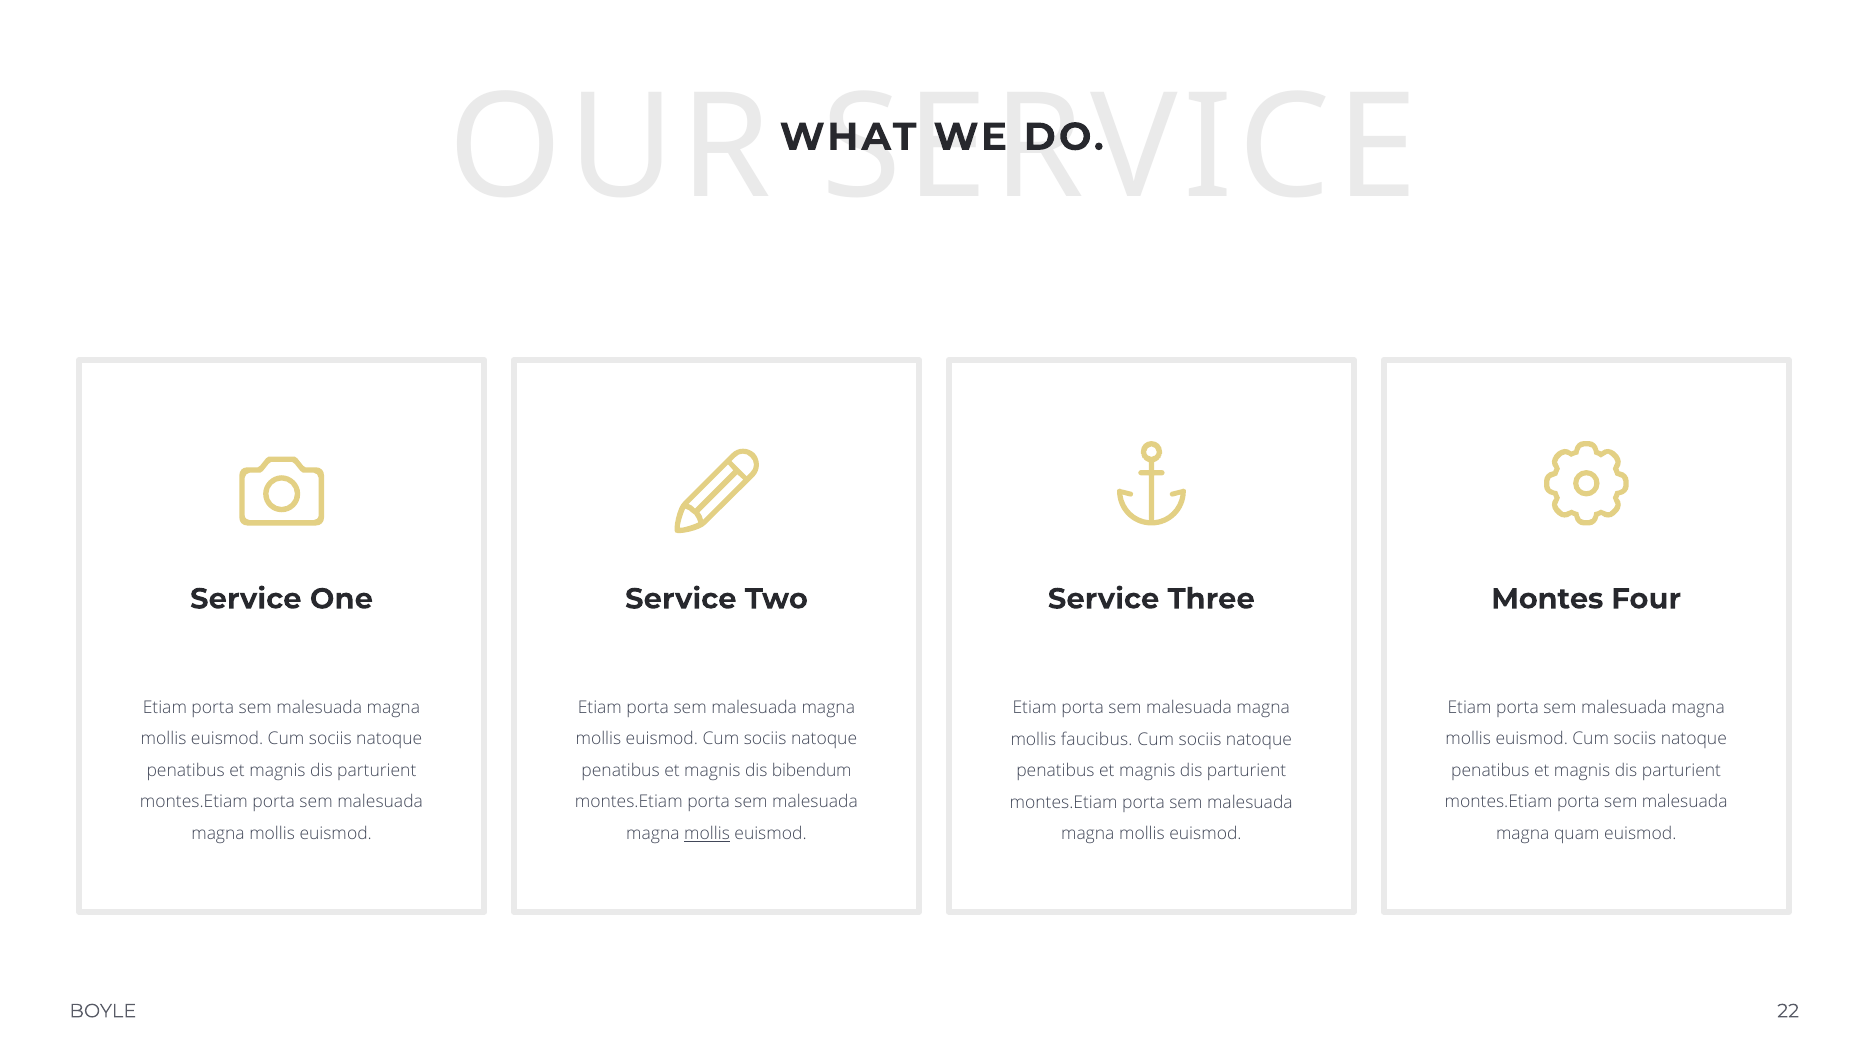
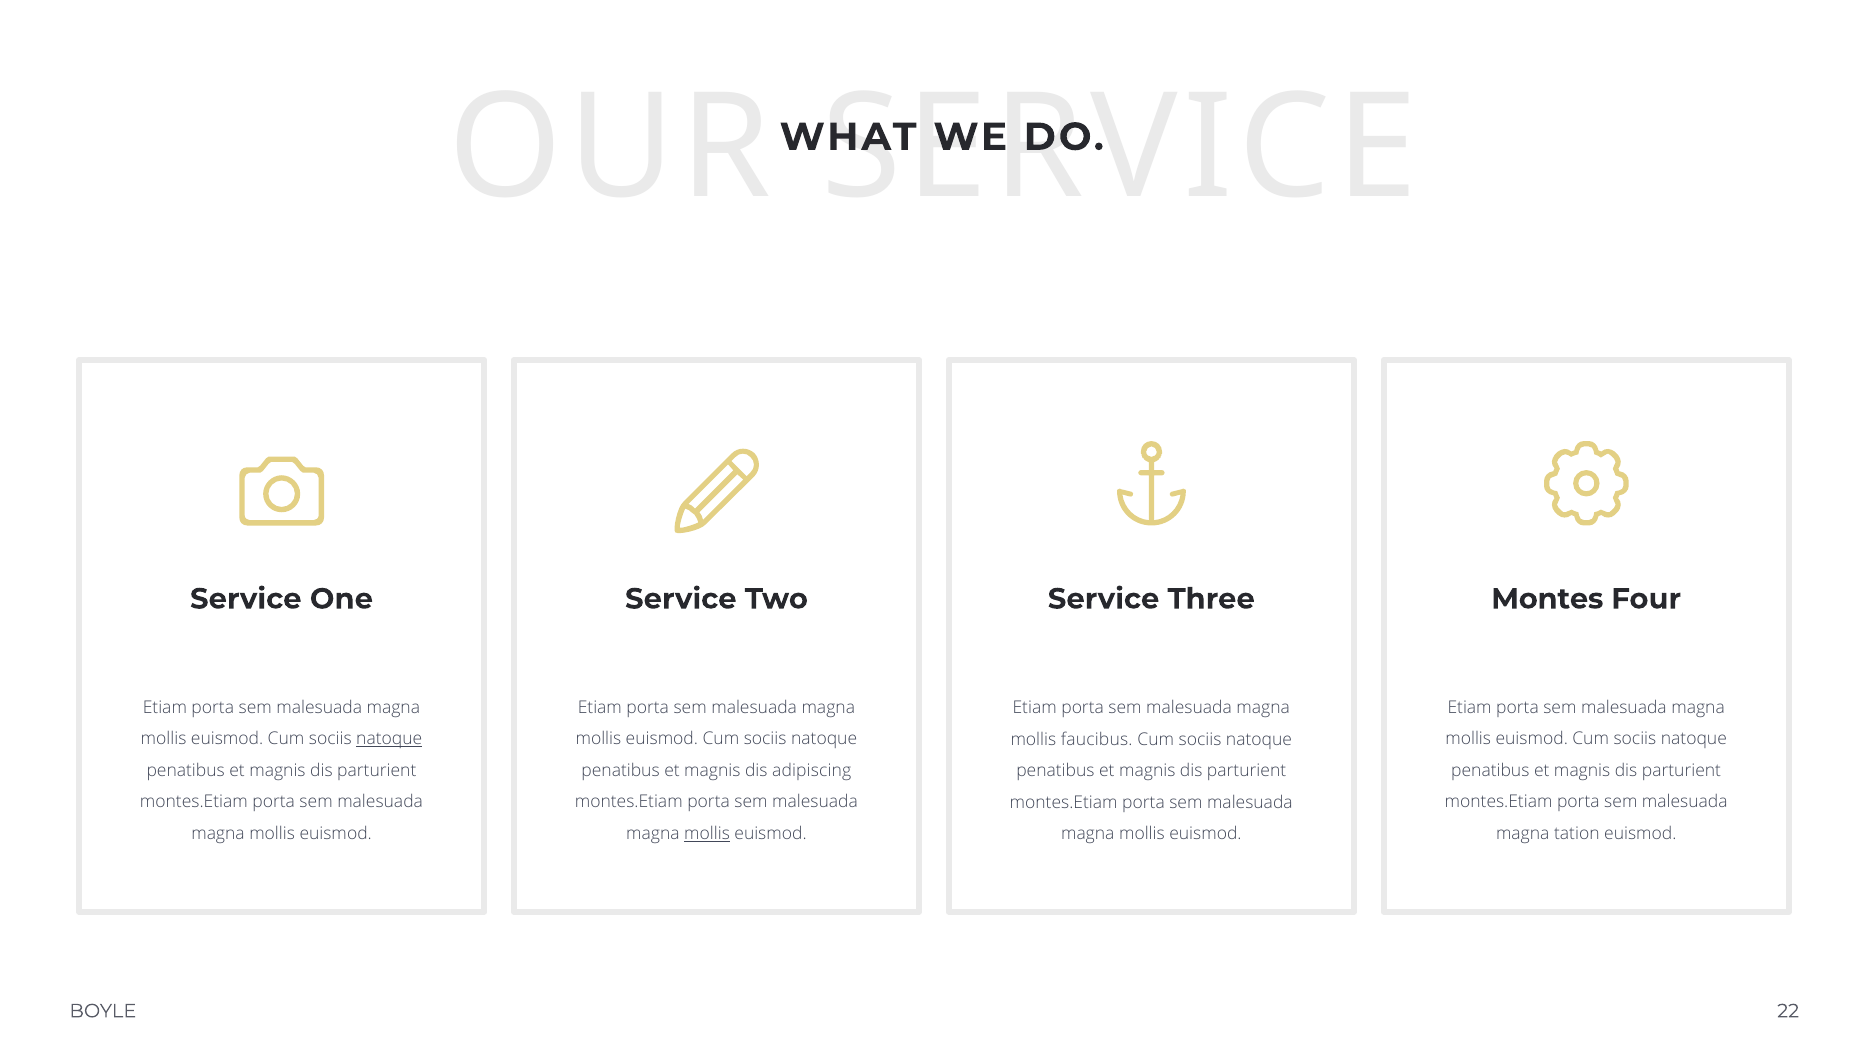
natoque at (389, 739) underline: none -> present
bibendum: bibendum -> adipiscing
quam: quam -> tation
